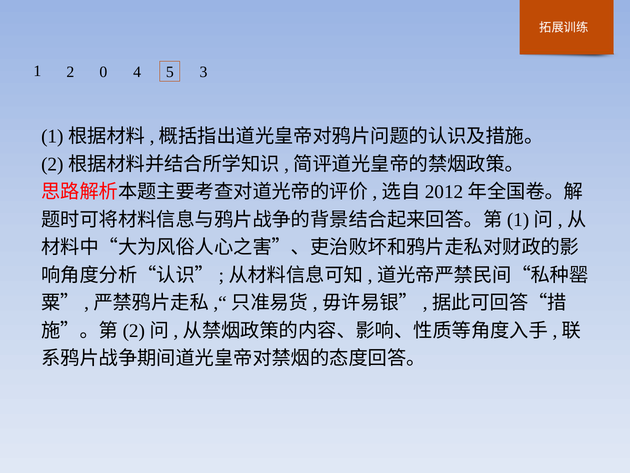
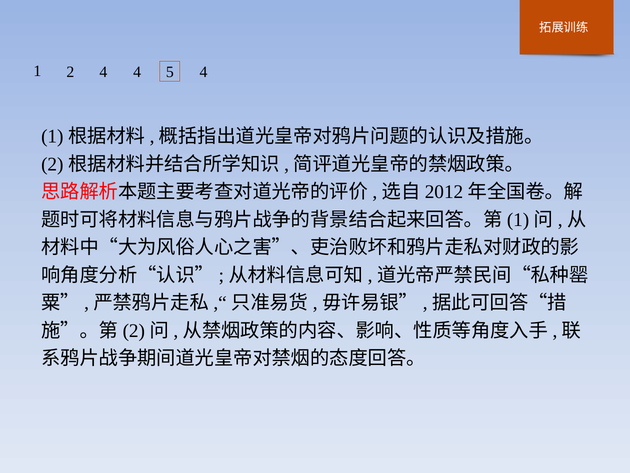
2 0: 0 -> 4
5 3: 3 -> 4
